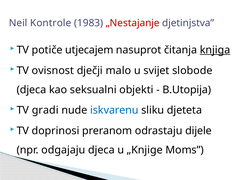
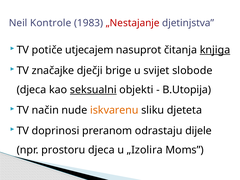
ovisnost: ovisnost -> značajke
malo: malo -> brige
seksualni underline: none -> present
gradi: gradi -> način
iskvarenu colour: blue -> orange
odgajaju: odgajaju -> prostoru
„Knjige: „Knjige -> „Izolira
